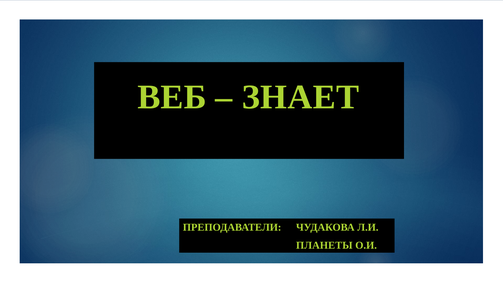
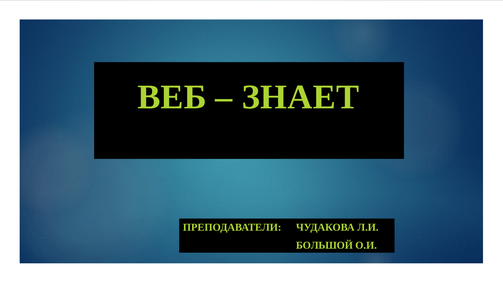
ПЛАНЕТЫ: ПЛАНЕТЫ -> БОЛЬШОЙ
